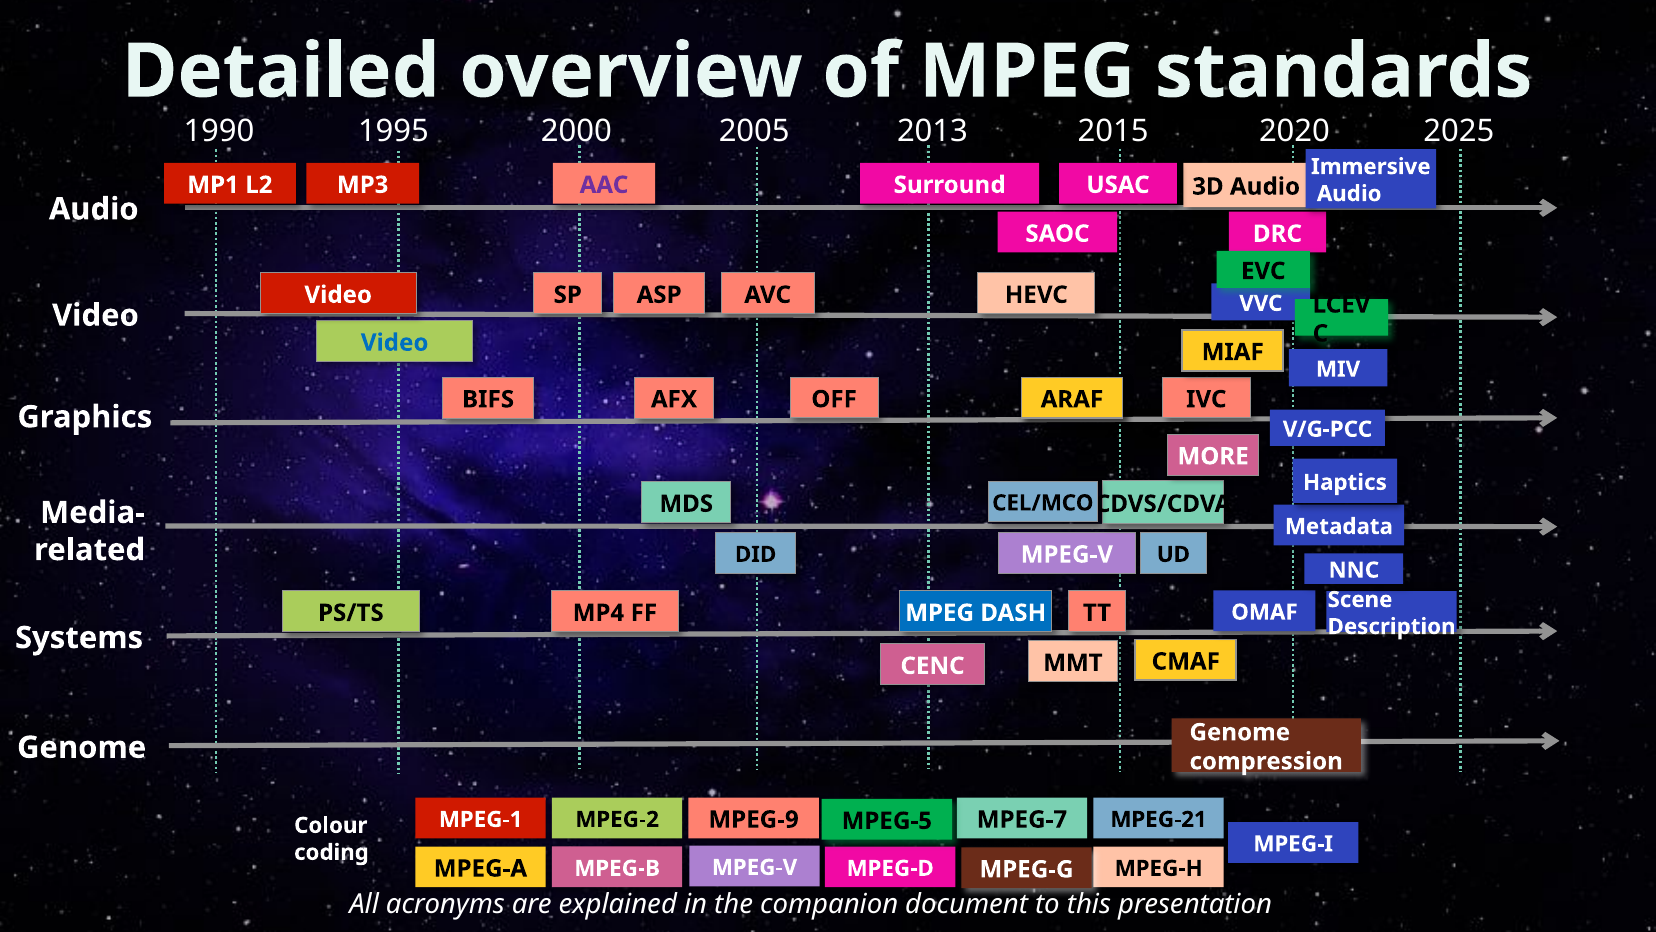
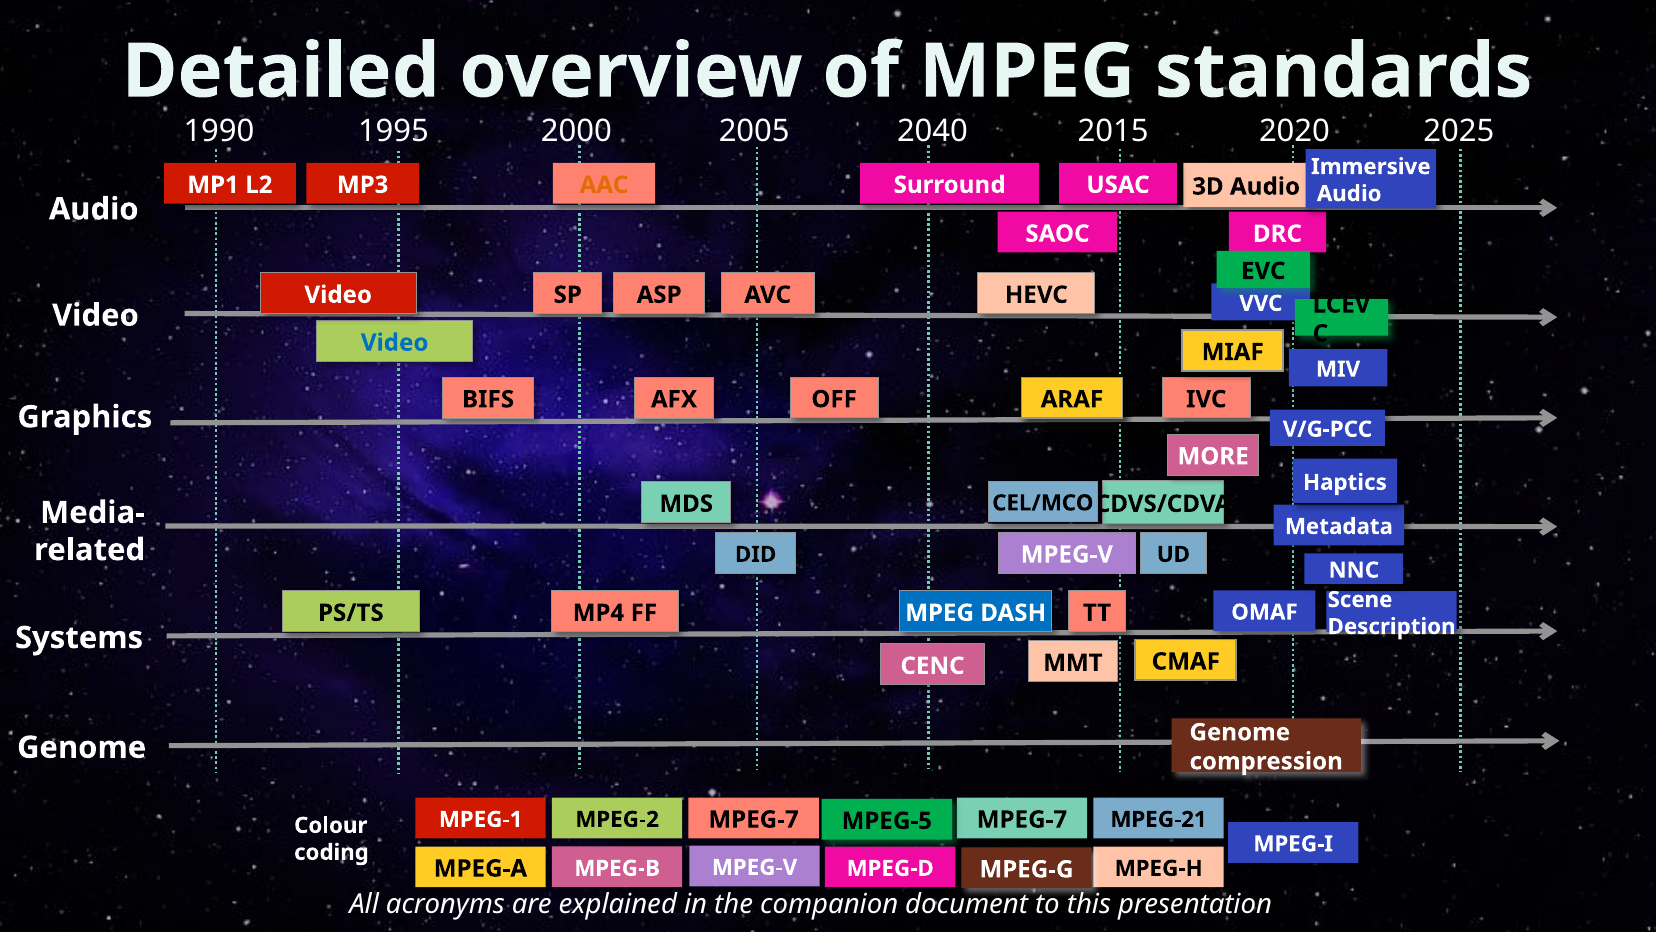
2013: 2013 -> 2040
AAC colour: purple -> orange
MPEG-2 MPEG-9: MPEG-9 -> MPEG-7
